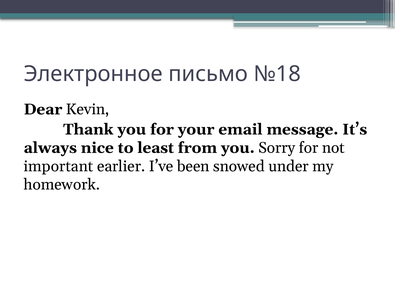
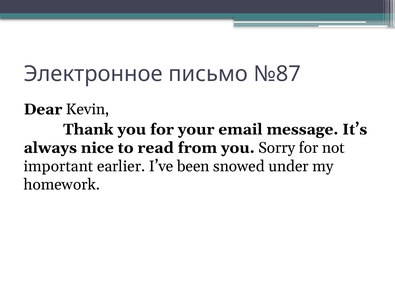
№18: №18 -> №87
least: least -> read
